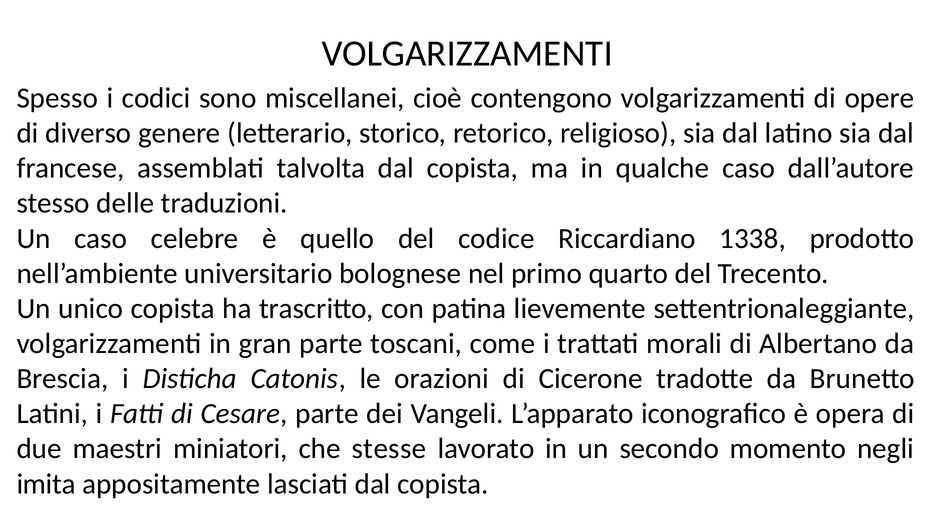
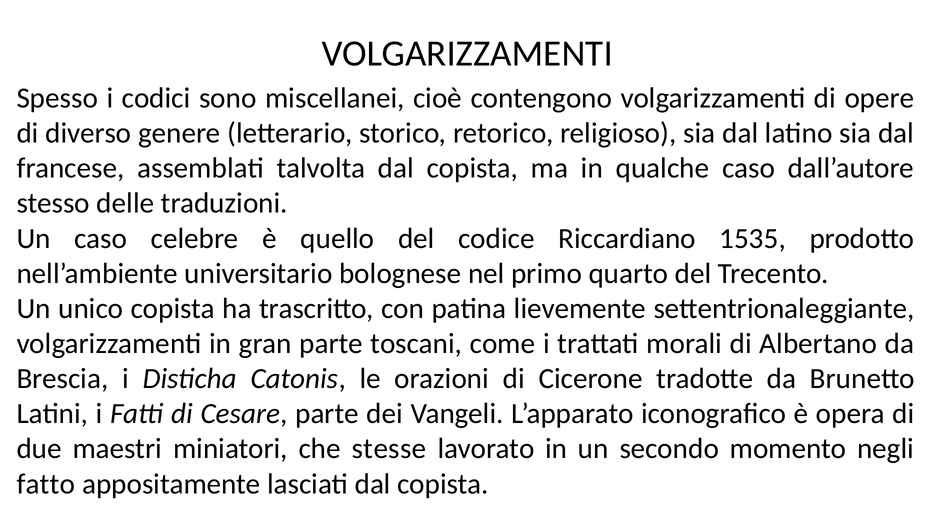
1338: 1338 -> 1535
imita: imita -> fatto
